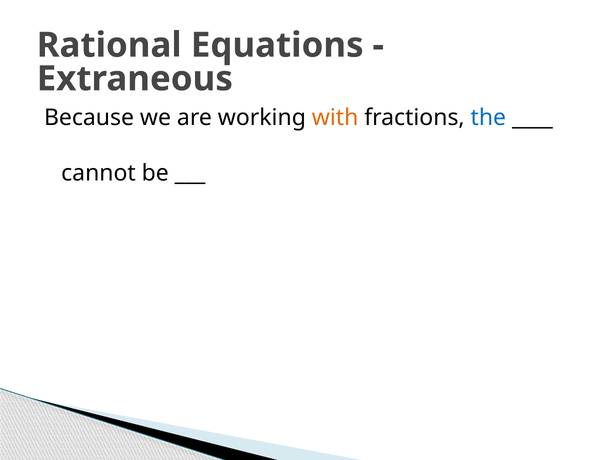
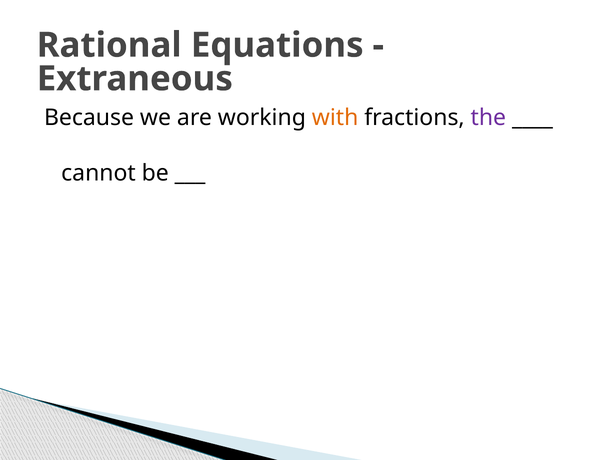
the colour: blue -> purple
